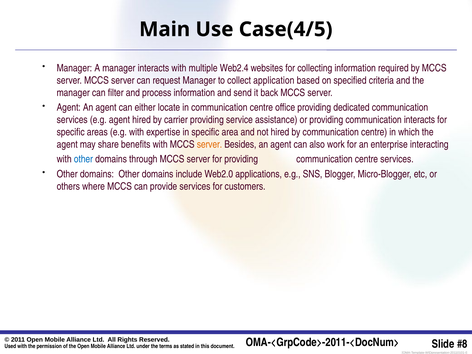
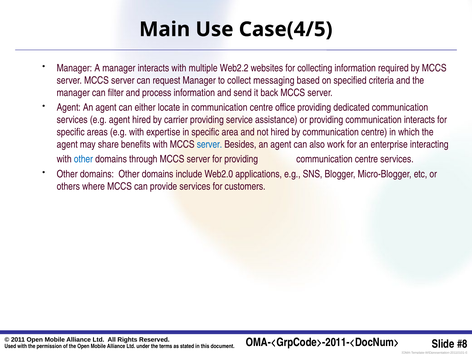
Web2.4: Web2.4 -> Web2.2
application: application -> messaging
server at (209, 144) colour: orange -> blue
